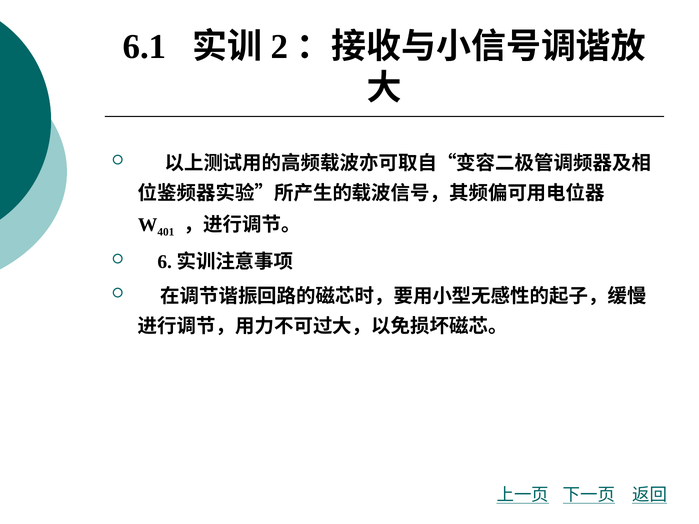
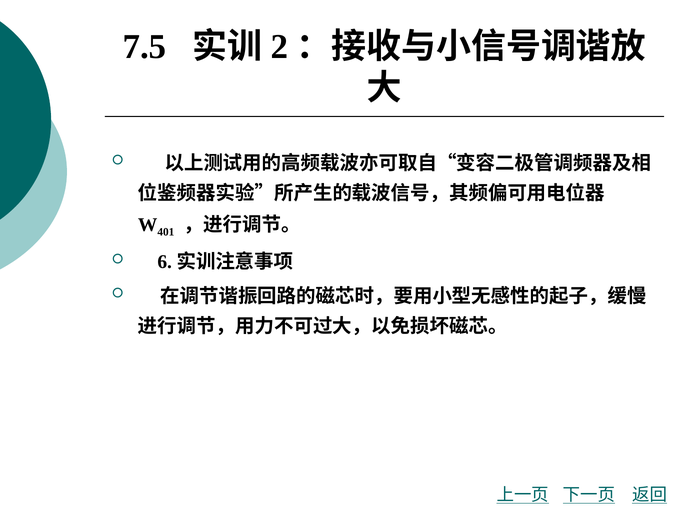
6.1: 6.1 -> 7.5
